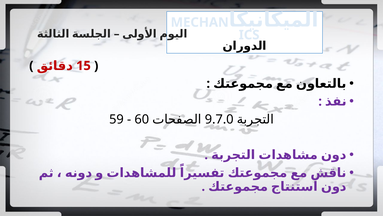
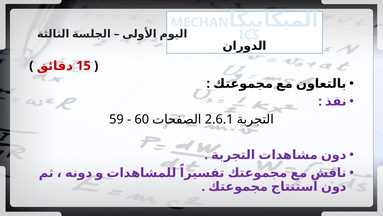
9.7.0: 9.7.0 -> 2.6.1
